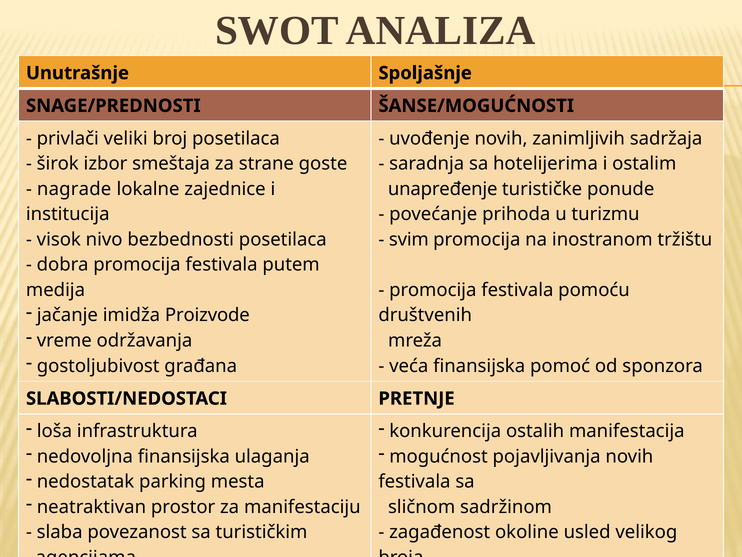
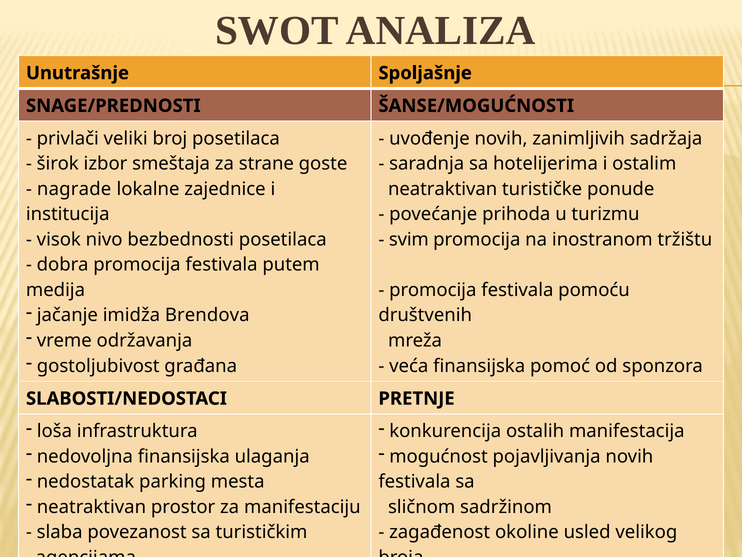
unapređenje at (443, 189): unapređenje -> neatraktivan
Proizvode: Proizvode -> Brendova
